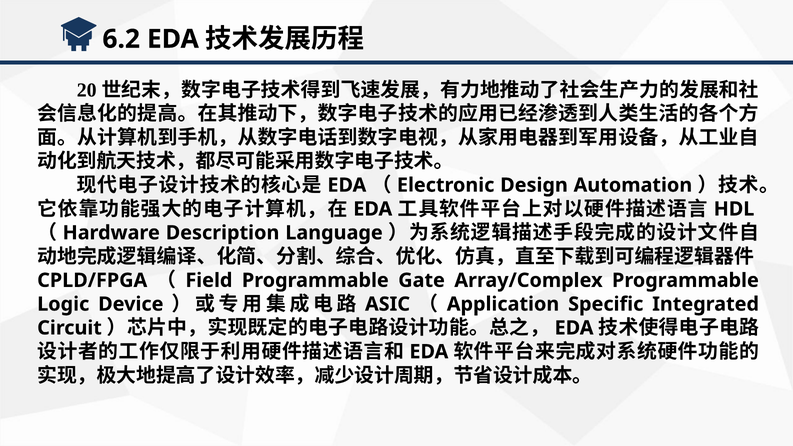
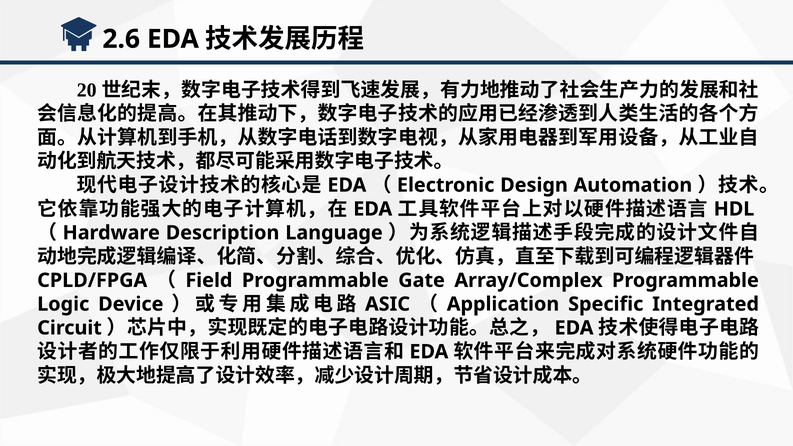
6.2: 6.2 -> 2.6
